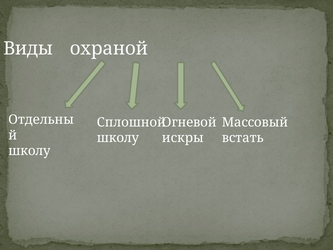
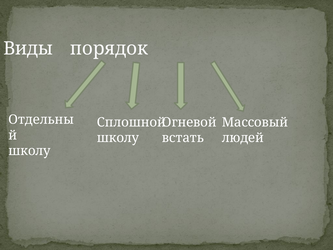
охраной: охраной -> порядок
искры: искры -> встать
встать: встать -> людей
